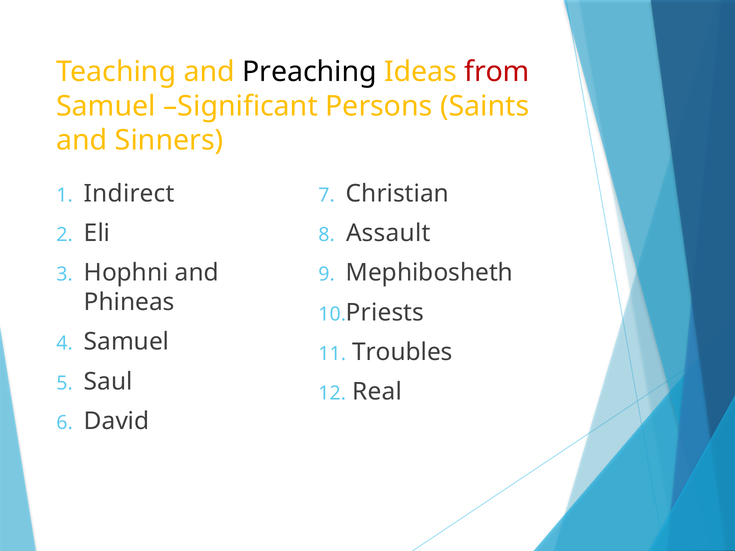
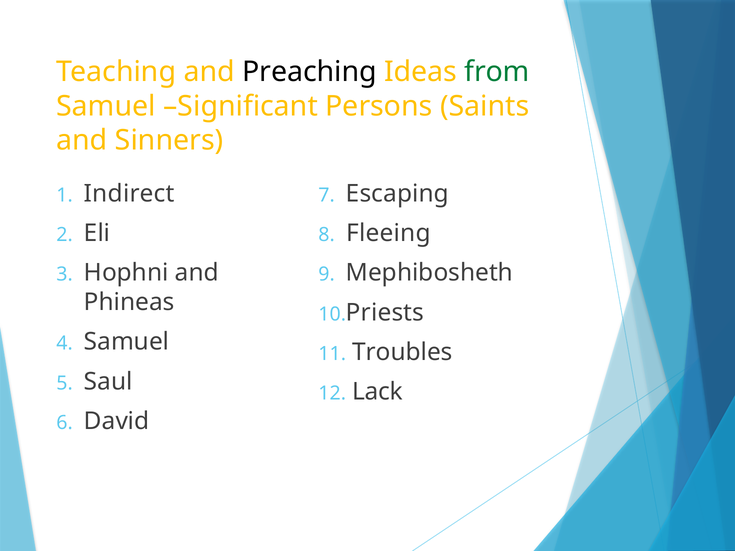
from colour: red -> green
Christian: Christian -> Escaping
Assault: Assault -> Fleeing
Real: Real -> Lack
